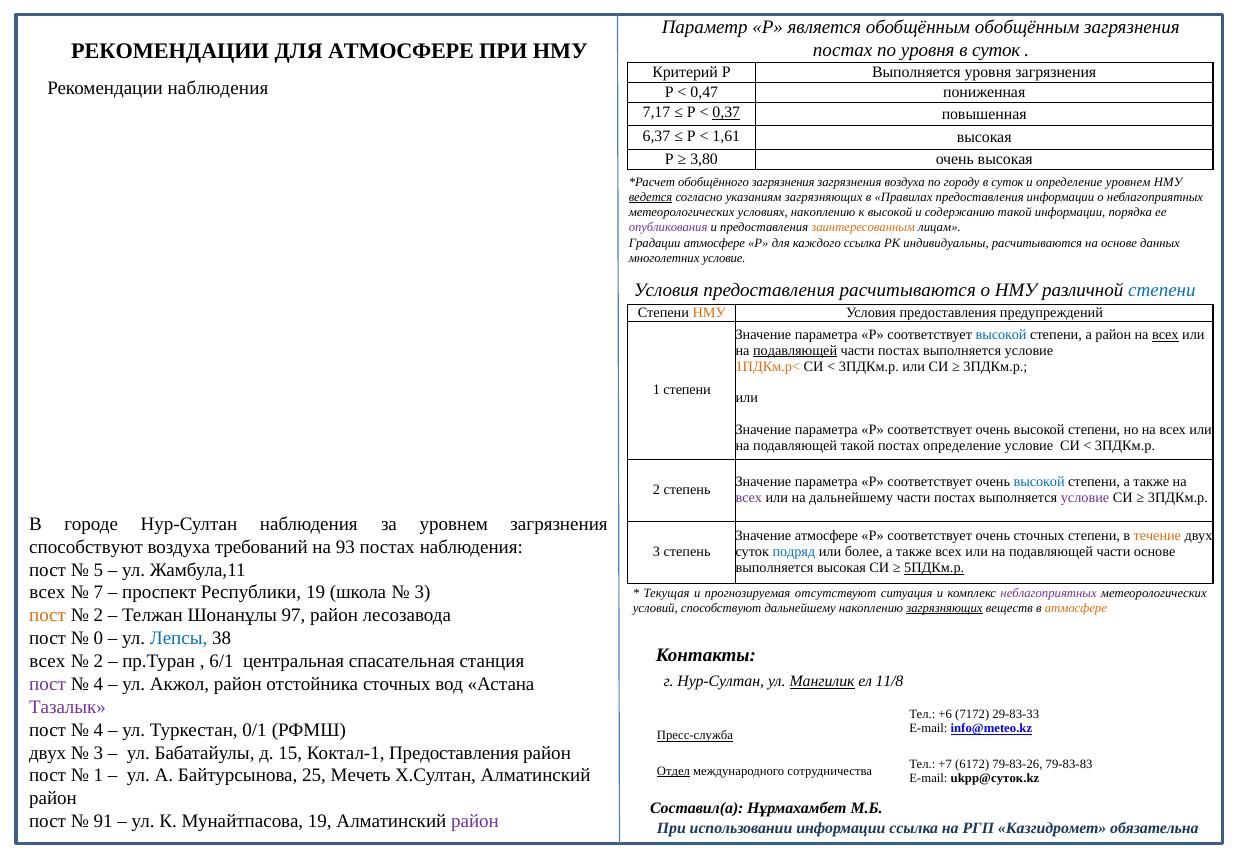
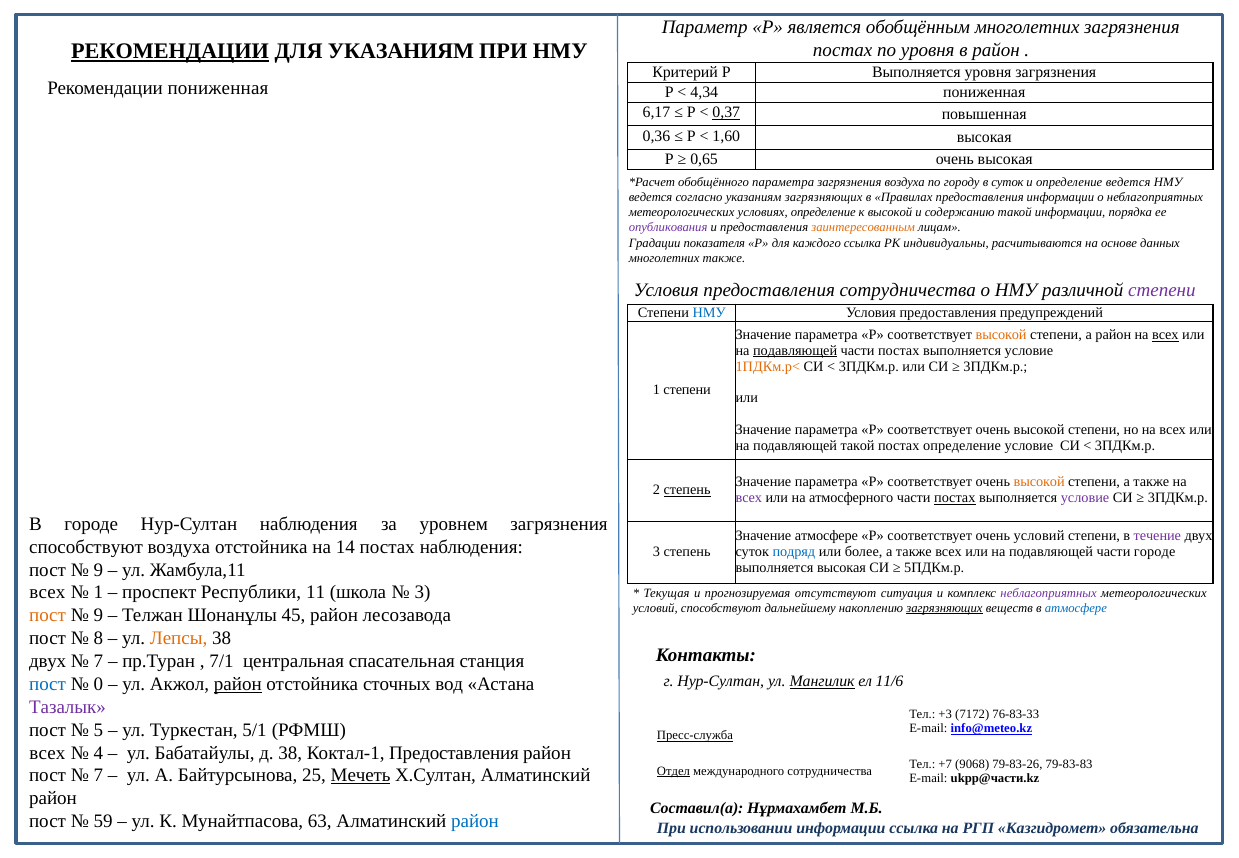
обобщённым обобщённым: обобщённым -> многолетних
суток at (996, 50): суток -> район
РЕКОМЕНДАЦИИ at (170, 51) underline: none -> present
ДЛЯ АТМОСФЕРЕ: АТМОСФЕРЕ -> УКАЗАНИЯМ
Рекомендации наблюдения: наблюдения -> пониженная
0,47: 0,47 -> 4,34
7,17: 7,17 -> 6,17
6,37: 6,37 -> 0,36
1,61: 1,61 -> 1,60
3,80: 3,80 -> 0,65
обобщённого загрязнения: загрязнения -> параметра
определение уровнем: уровнем -> ведется
ведется at (651, 197) underline: present -> none
условиях накоплению: накоплению -> определение
Градации атмосфере: атмосфере -> показателя
многолетних условие: условие -> также
предоставления расчитываются: расчитываются -> сотрудничества
степени at (1162, 291) colour: blue -> purple
НМУ at (709, 313) colour: orange -> blue
высокой at (1001, 335) colour: blue -> orange
высокой at (1039, 482) colour: blue -> orange
степень at (687, 490) underline: none -> present
на дальнейшему: дальнейшему -> атмосферного
постах at (955, 498) underline: none -> present
очень сточных: сточных -> условий
течение colour: orange -> purple
воздуха требований: требований -> отстойника
93: 93 -> 14
части основе: основе -> городе
5 at (98, 570): 5 -> 9
5ПДКм.р underline: present -> none
7 at (98, 592): 7 -> 1
Республики 19: 19 -> 11
атмосфере at (1076, 608) colour: orange -> blue
2 at (98, 615): 2 -> 9
97: 97 -> 45
0: 0 -> 8
Лепсы colour: blue -> orange
всех at (47, 661): всех -> двух
2 at (99, 661): 2 -> 7
6/1: 6/1 -> 7/1
11/8: 11/8 -> 11/6
пост at (48, 684) colour: purple -> blue
4 at (99, 684): 4 -> 0
район at (238, 684) underline: none -> present
+6: +6 -> +3
29-83-33: 29-83-33 -> 76-83-33
4 at (99, 730): 4 -> 5
0/1: 0/1 -> 5/1
двух at (48, 753): двух -> всех
3 at (98, 753): 3 -> 4
д 15: 15 -> 38
6172: 6172 -> 9068
1 at (98, 775): 1 -> 7
Мечеть underline: none -> present
ukpp@суток.kz: ukpp@суток.kz -> ukpp@части.kz
91: 91 -> 59
Мунайтпасова 19: 19 -> 63
район at (475, 821) colour: purple -> blue
